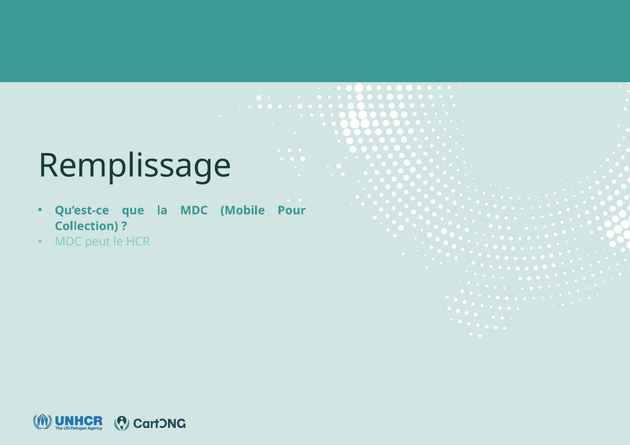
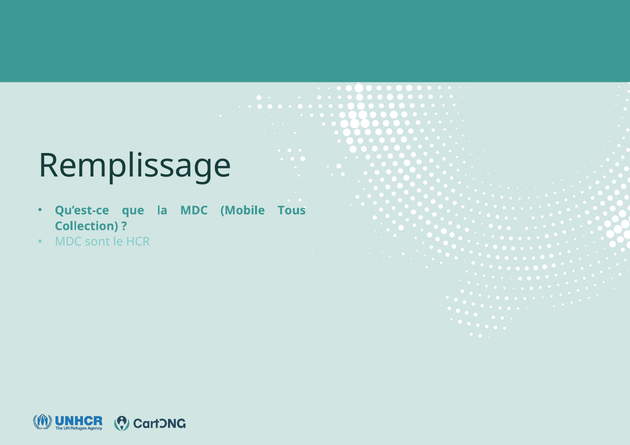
Pour: Pour -> Tous
peut: peut -> sont
